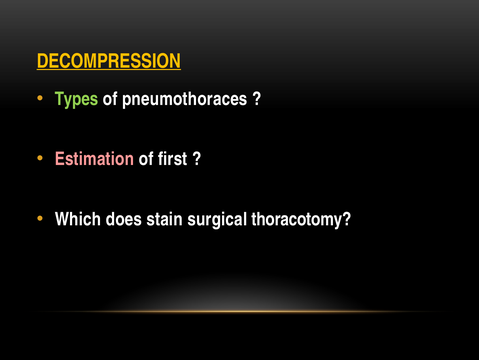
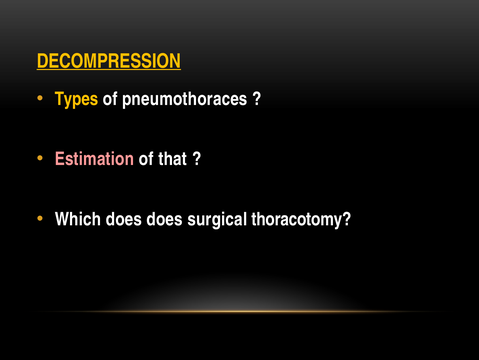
Types colour: light green -> yellow
first: first -> that
does stain: stain -> does
